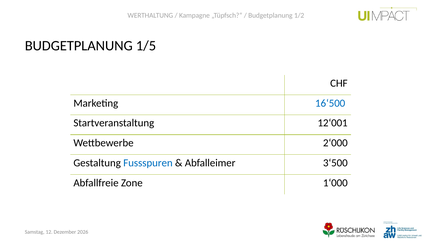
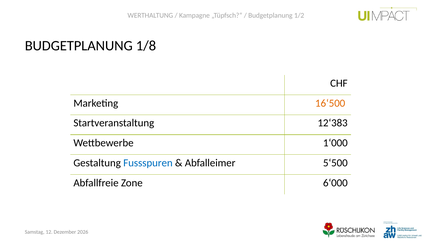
1/5: 1/5 -> 1/8
16‘500 colour: blue -> orange
12‘001: 12‘001 -> 12‘383
2‘000: 2‘000 -> 1‘000
3‘500: 3‘500 -> 5‘500
1‘000: 1‘000 -> 6‘000
